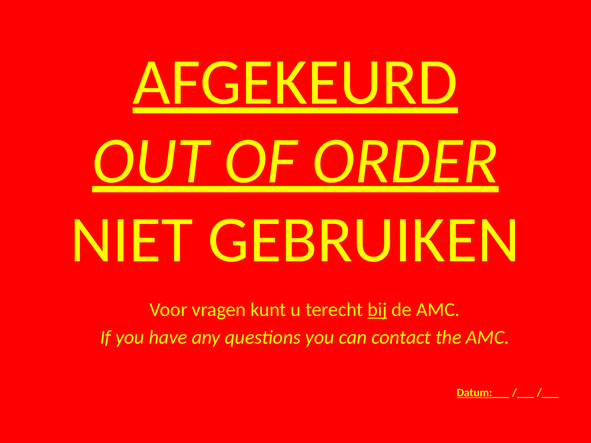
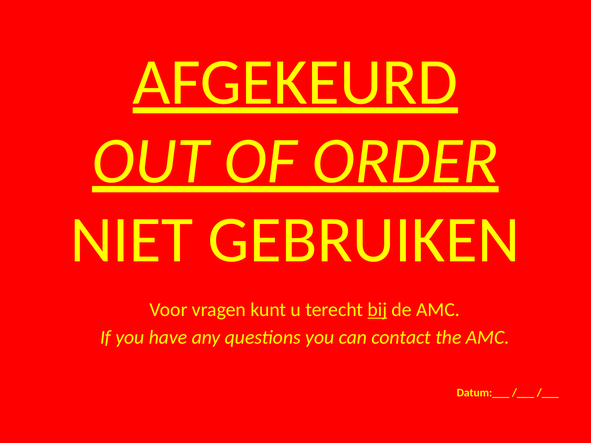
Datum:___ underline: present -> none
